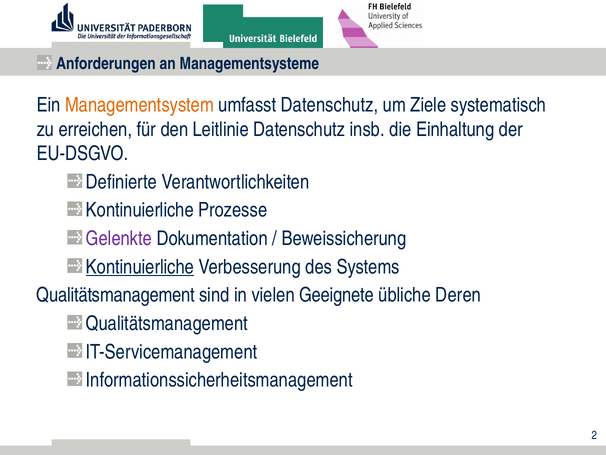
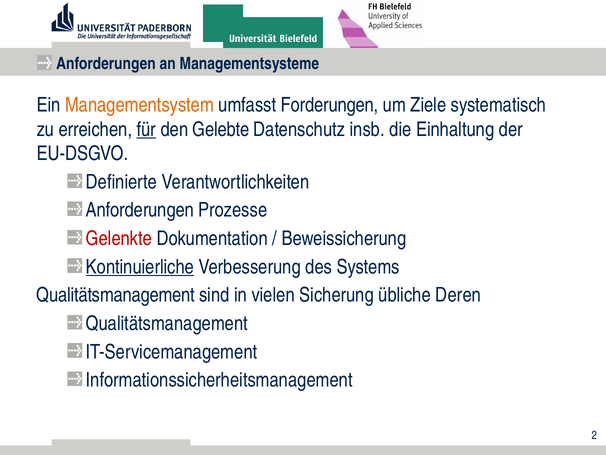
umfasst Datenschutz: Datenschutz -> Forderungen
für underline: none -> present
Leitlinie: Leitlinie -> Gelebte
Kontinuierliche at (140, 210): Kontinuierliche -> Anforderungen
Gelenkte colour: purple -> red
Geeignete: Geeignete -> Sicherung
